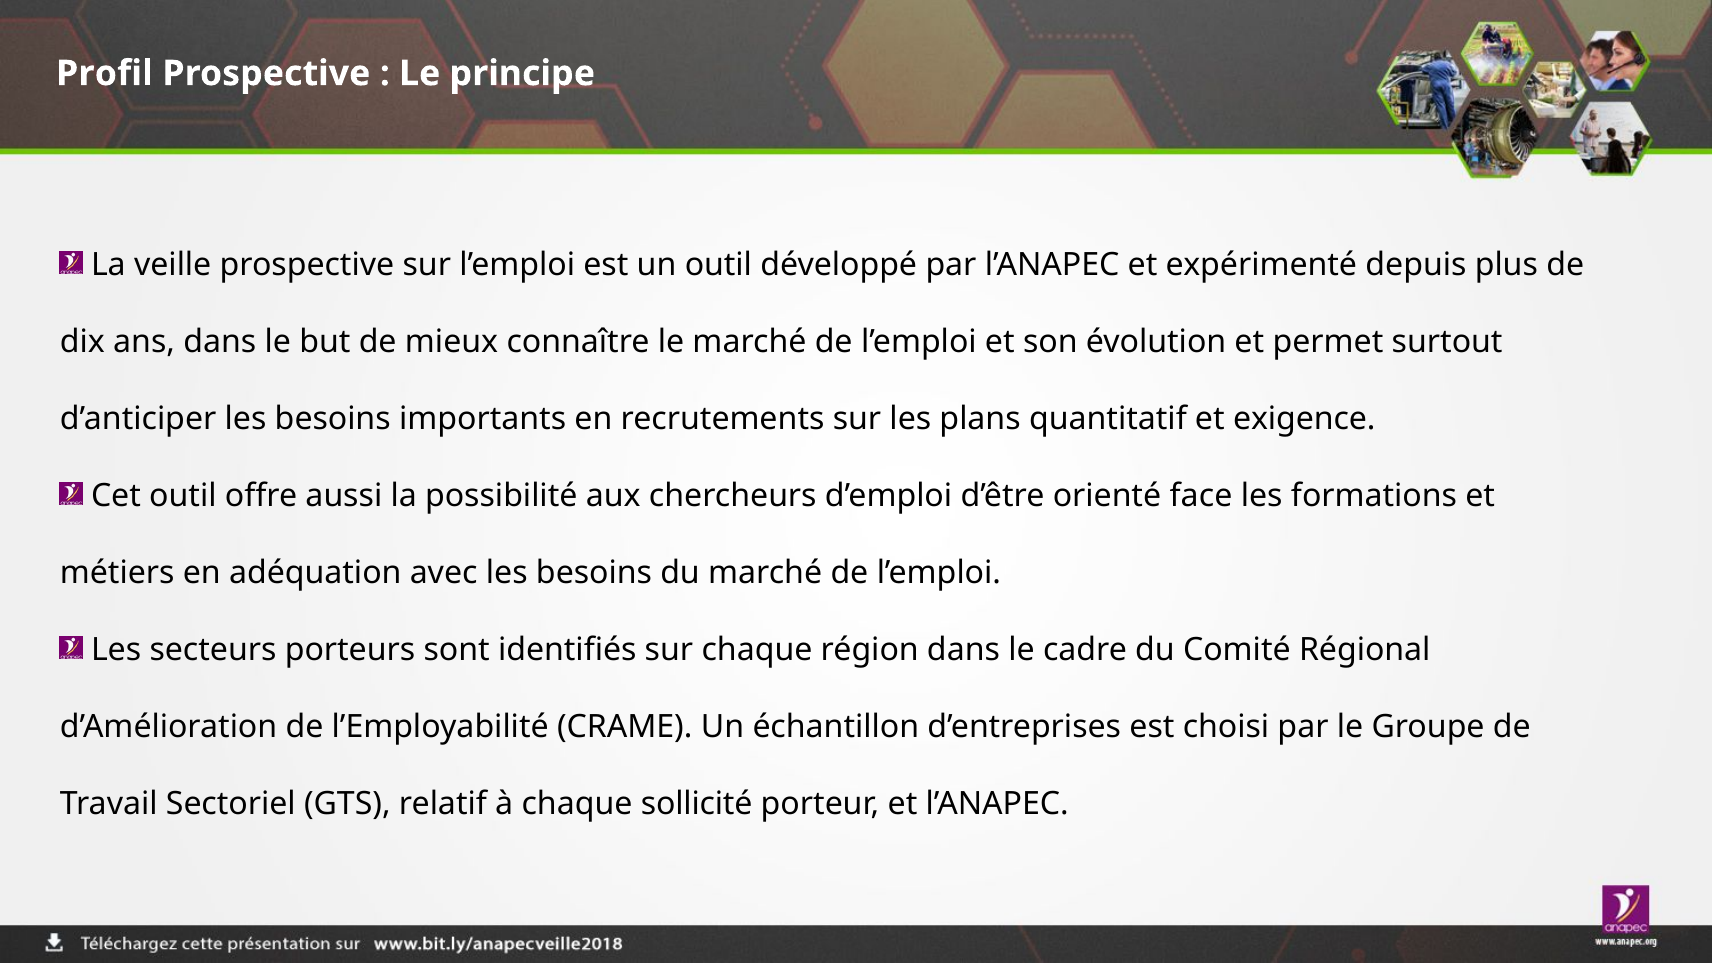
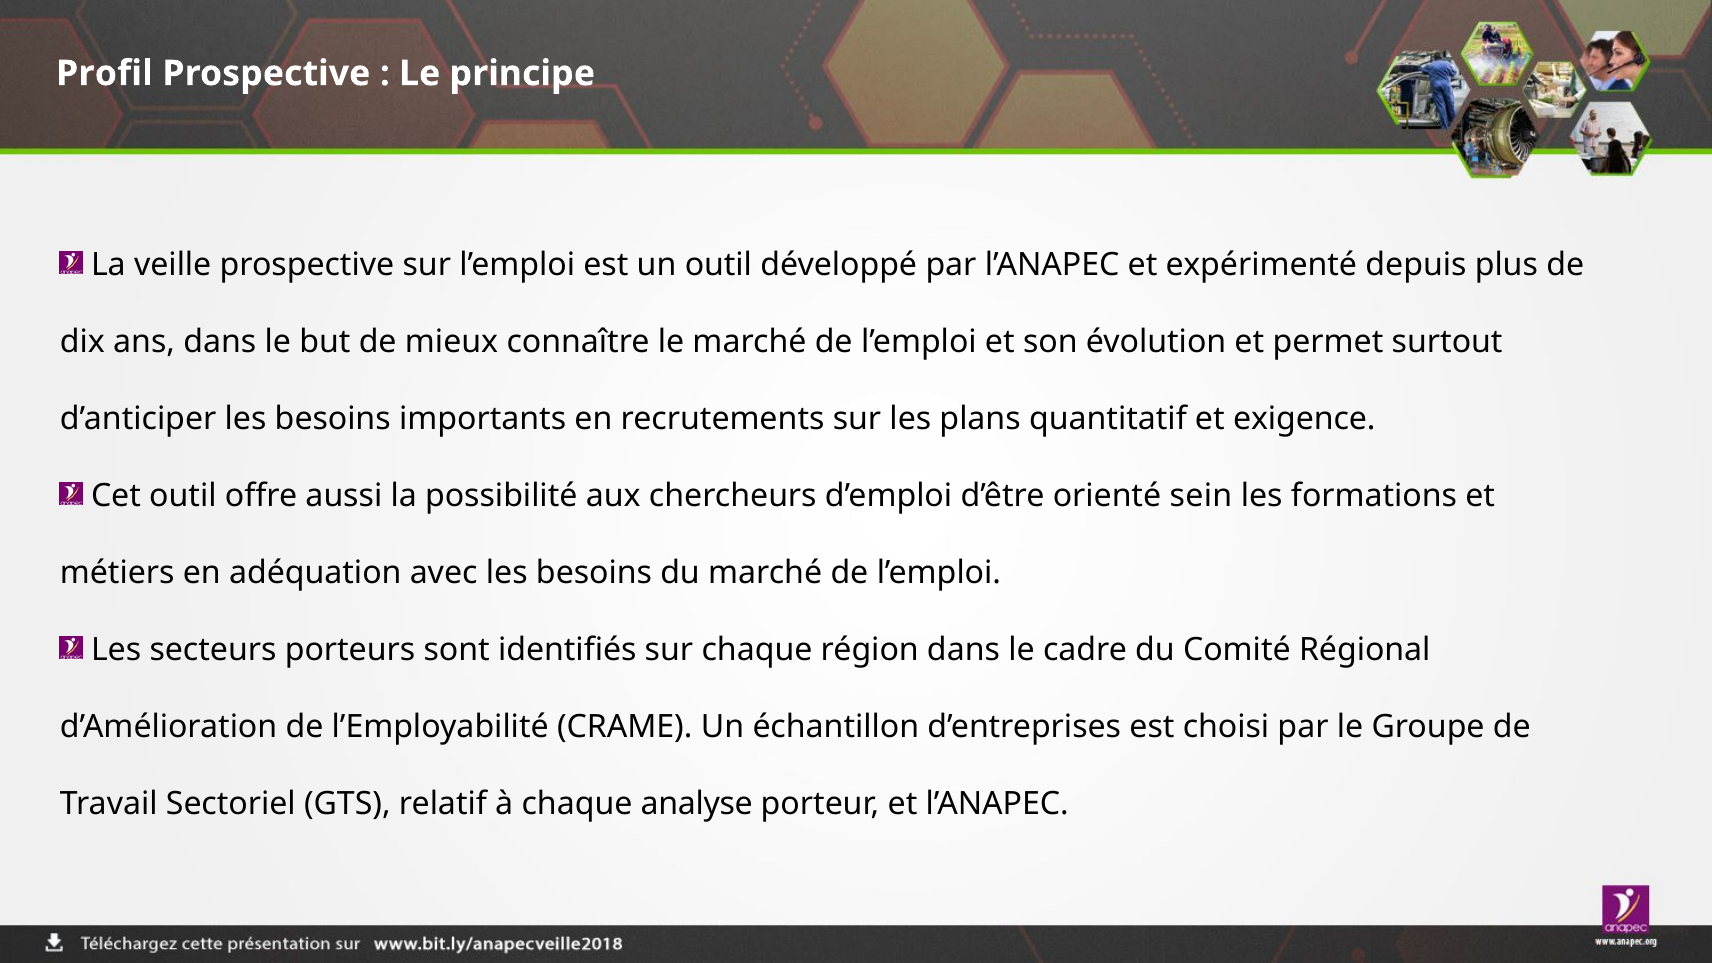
face: face -> sein
sollicité: sollicité -> analyse
